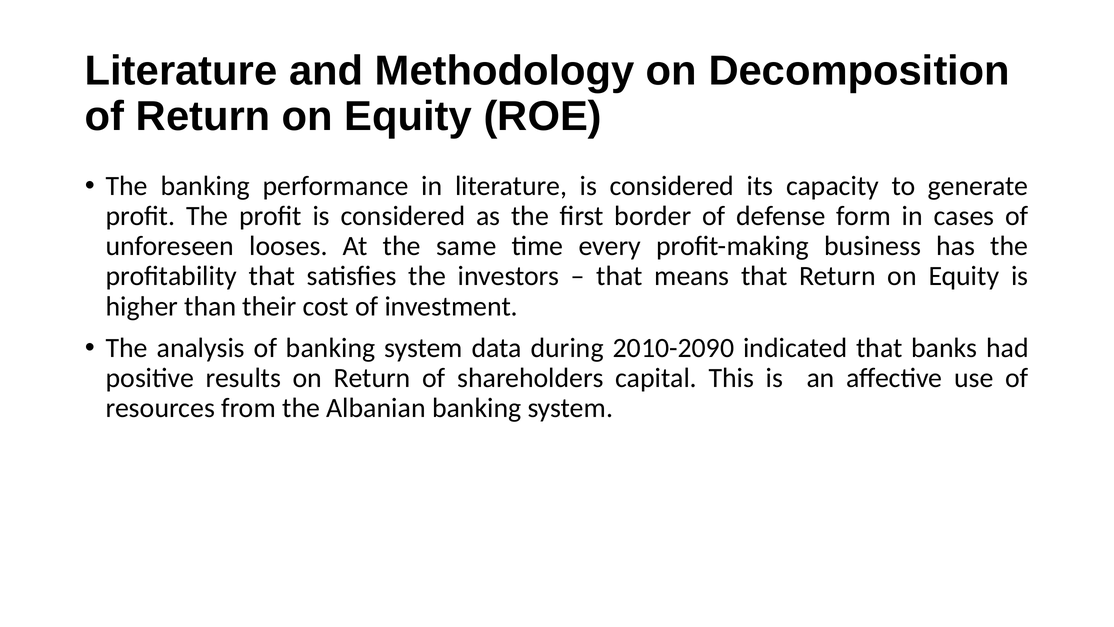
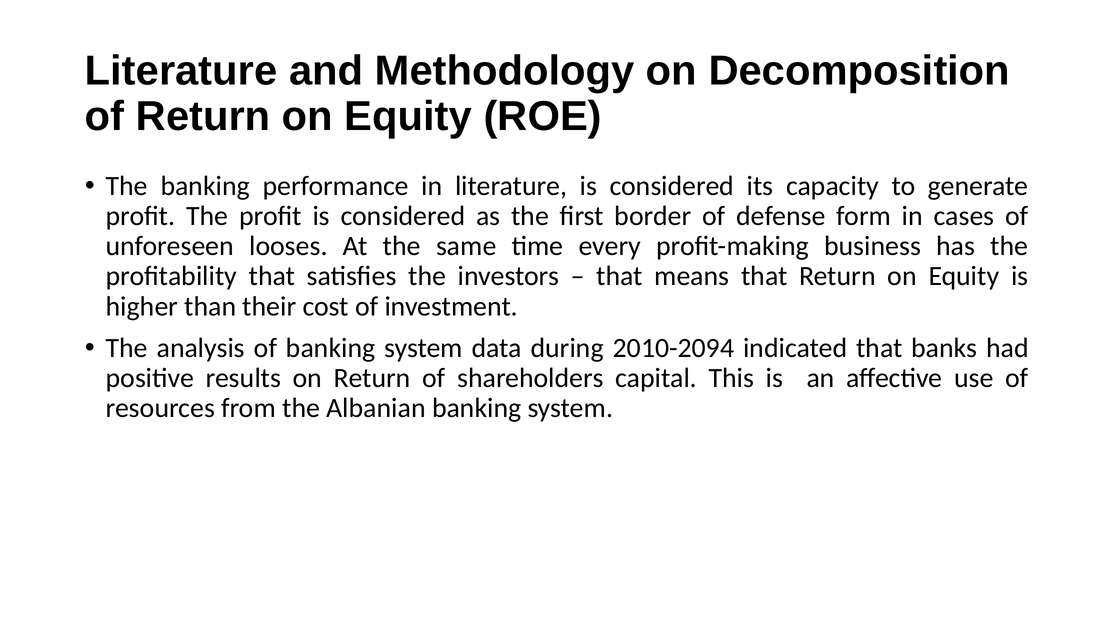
2010-2090: 2010-2090 -> 2010-2094
